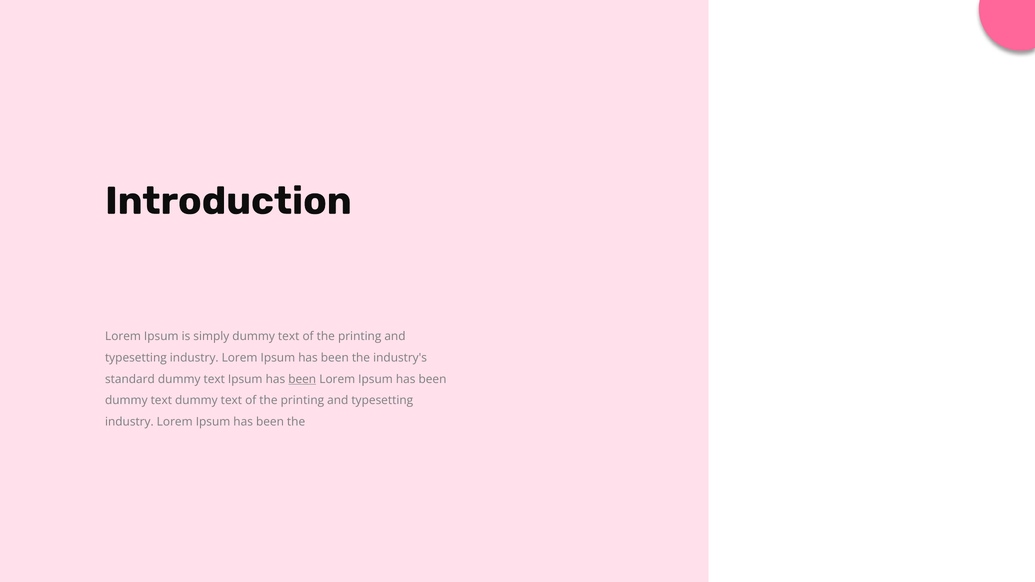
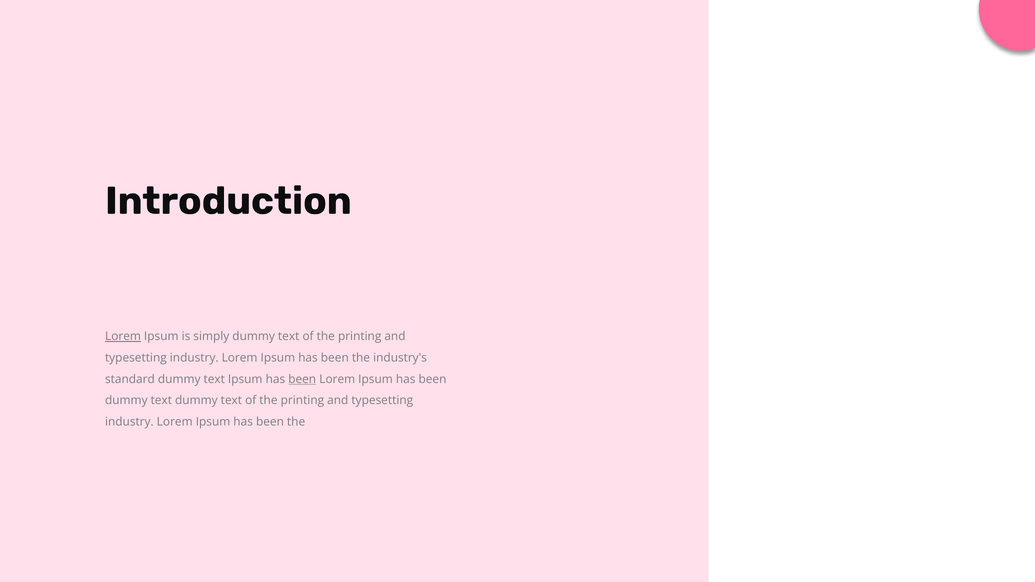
Lorem at (123, 337) underline: none -> present
